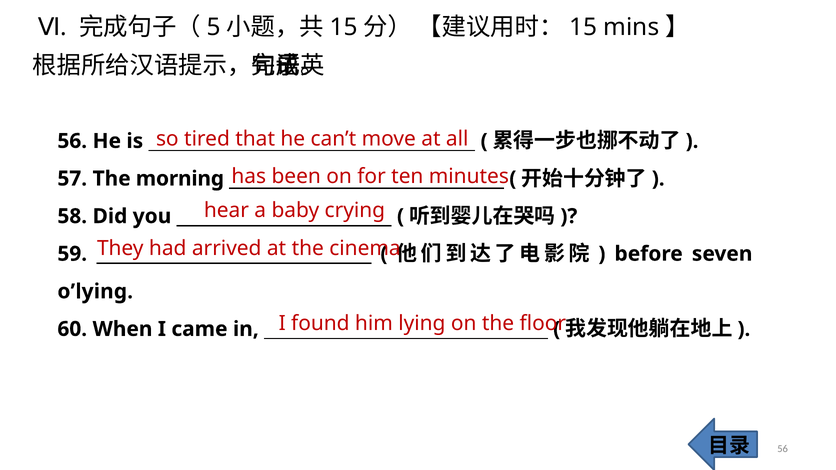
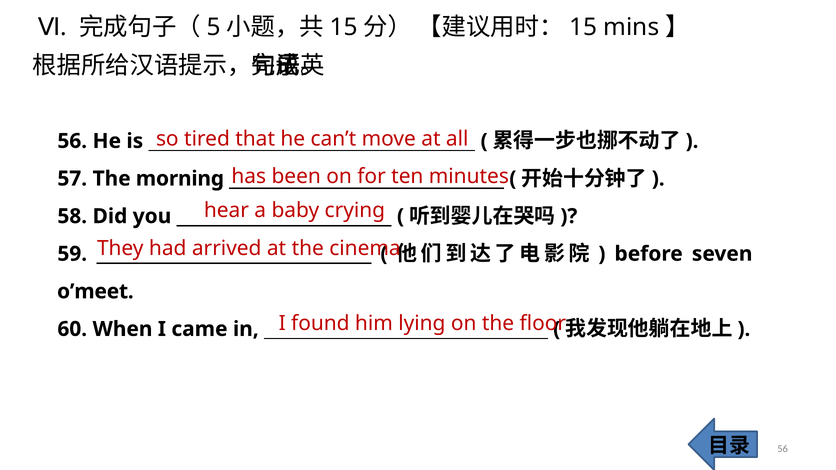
o’lying: o’lying -> o’meet
